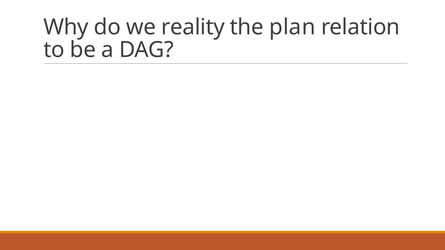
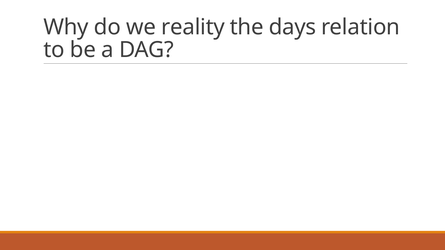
plan: plan -> days
